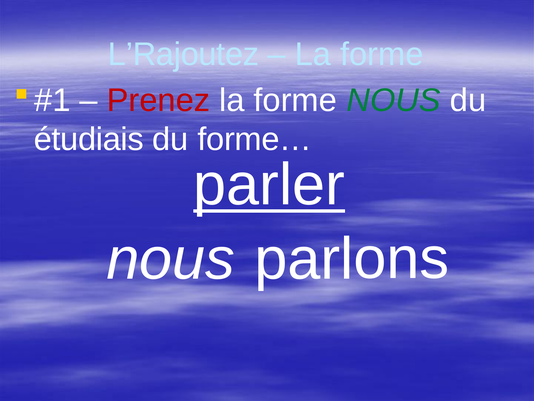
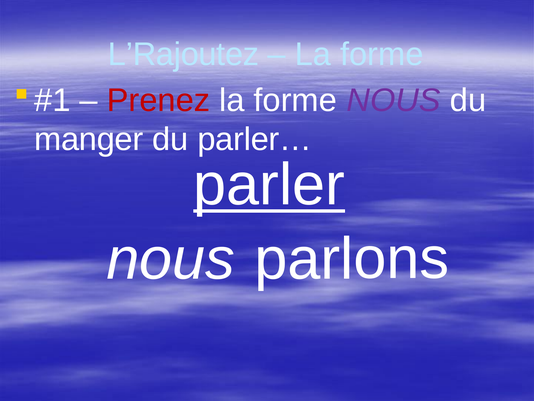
NOUS at (394, 100) colour: green -> purple
étudiais: étudiais -> manger
forme…: forme… -> parler…
